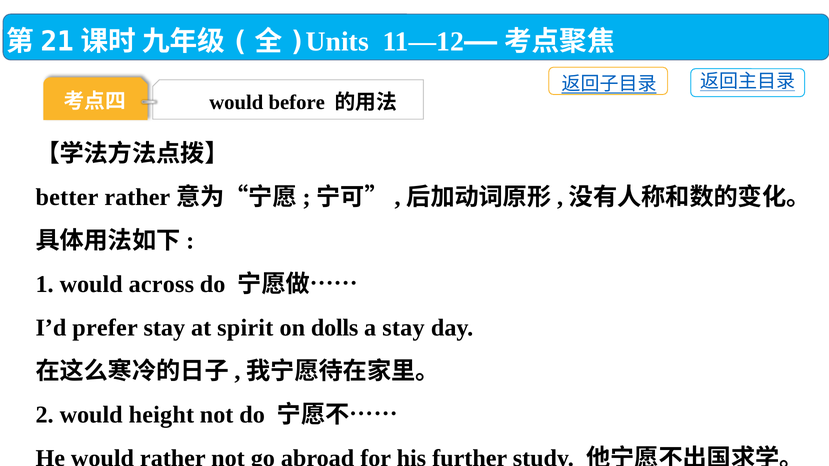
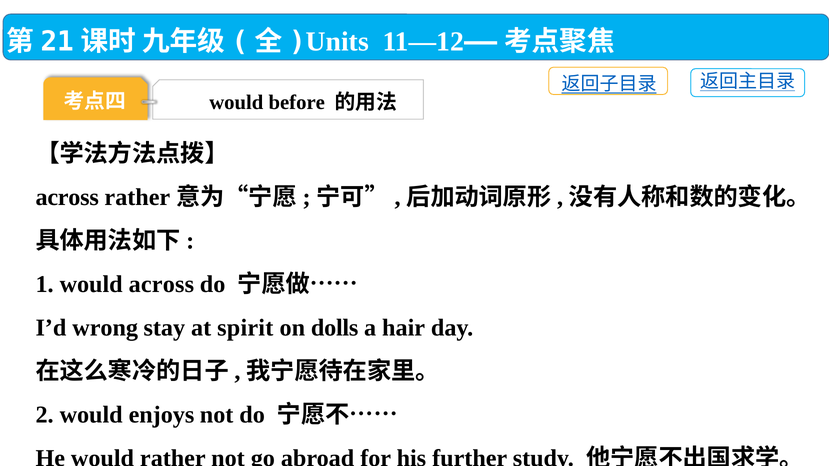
better at (67, 197): better -> across
prefer: prefer -> wrong
a stay: stay -> hair
height: height -> enjoys
